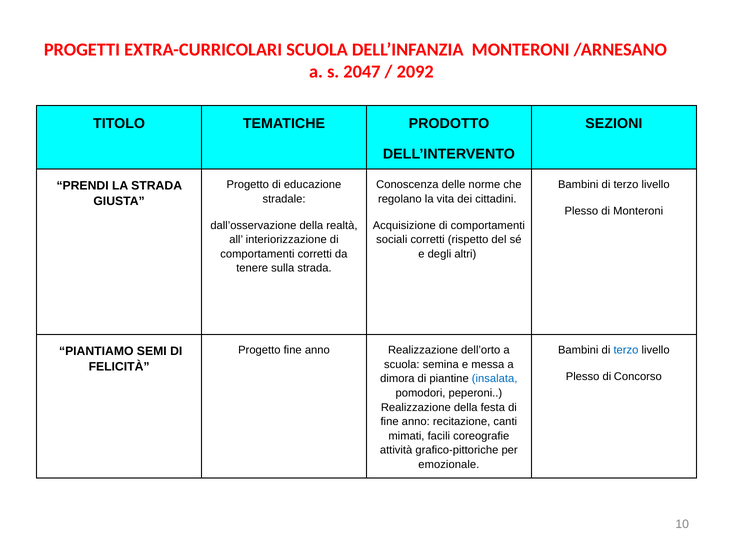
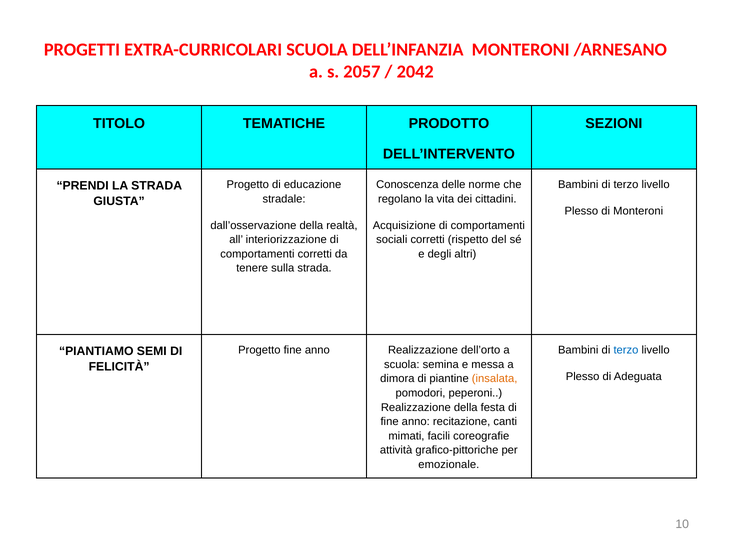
2047: 2047 -> 2057
2092: 2092 -> 2042
Concorso: Concorso -> Adeguata
insalata colour: blue -> orange
